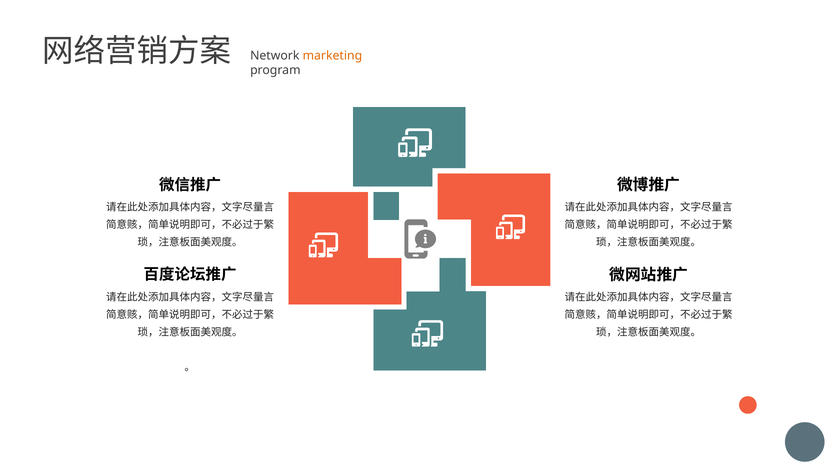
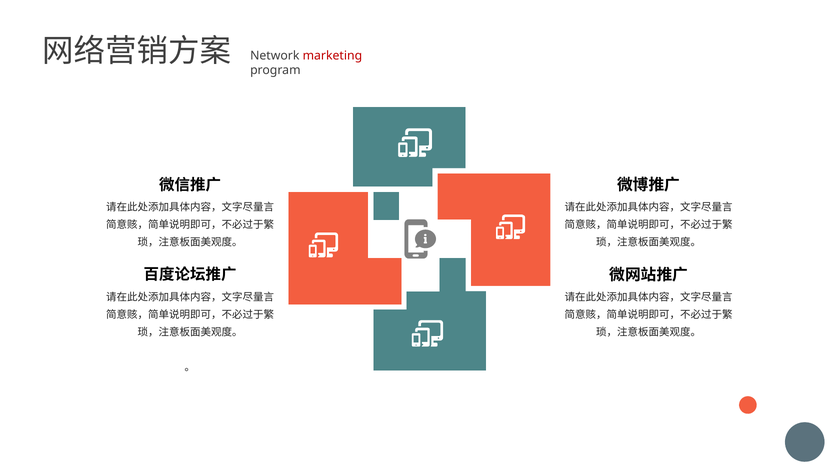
marketing colour: orange -> red
